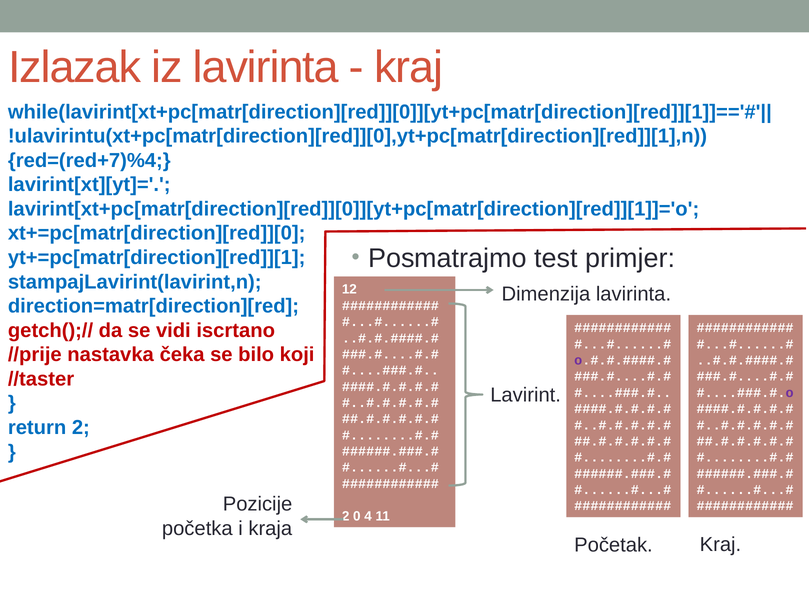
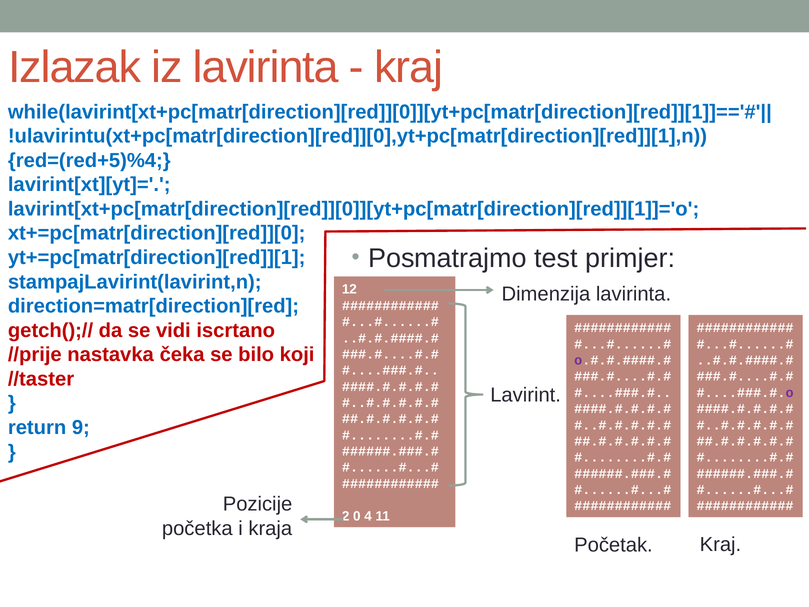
red=(red+7)%4: red=(red+7)%4 -> red=(red+5)%4
return 2: 2 -> 9
